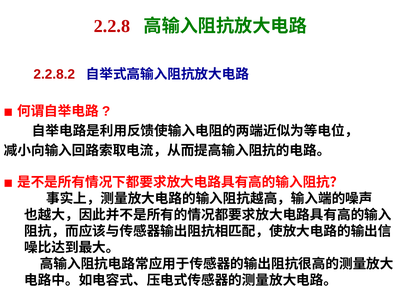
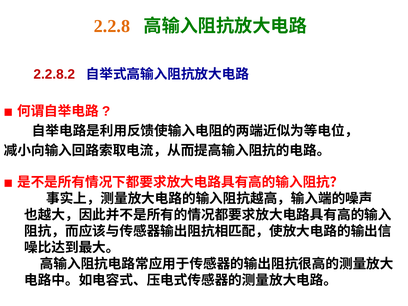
2.2.8 colour: red -> orange
